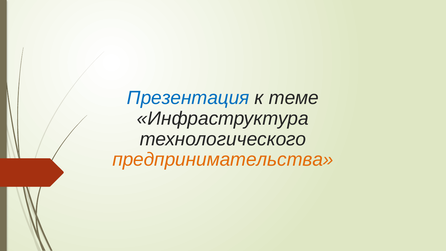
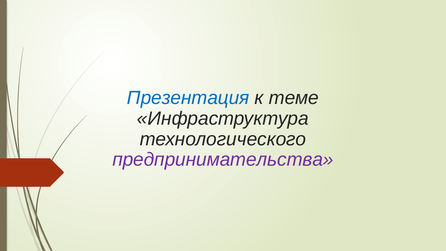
предпринимательства colour: orange -> purple
